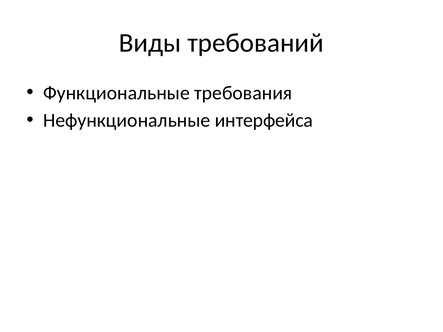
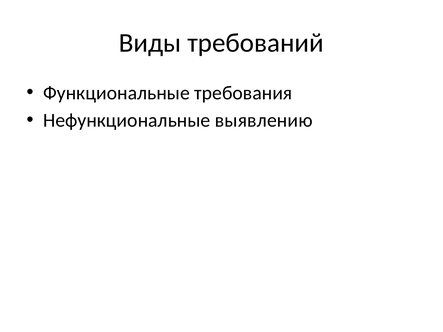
интерфейса: интерфейса -> выявлению
